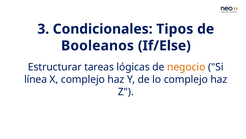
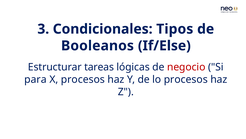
negocio colour: orange -> red
línea: línea -> para
X complejo: complejo -> procesos
lo complejo: complejo -> procesos
